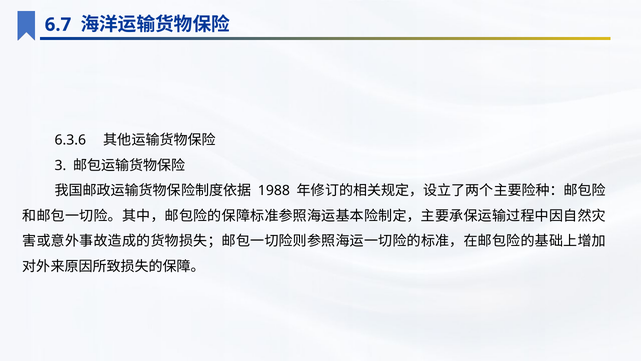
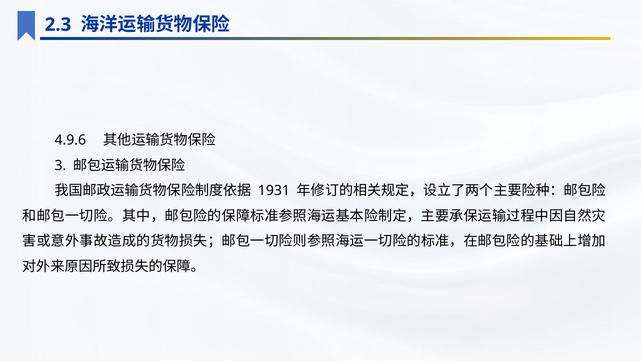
6.7: 6.7 -> 2.3
6.3.6: 6.3.6 -> 4.9.6
1988: 1988 -> 1931
